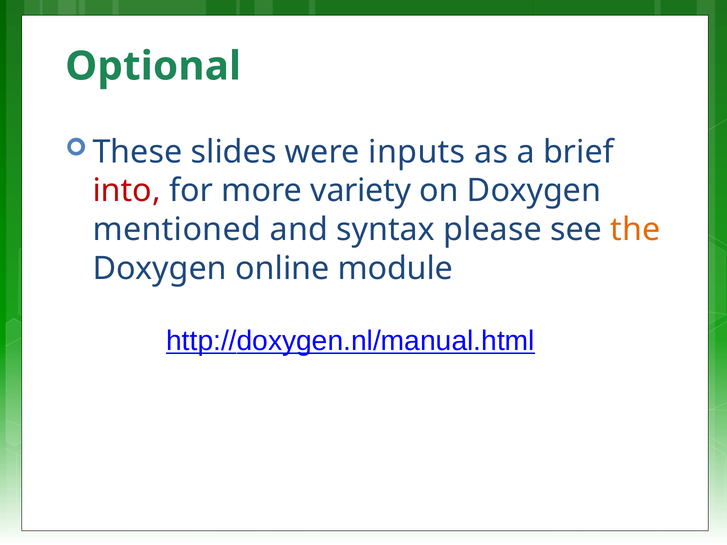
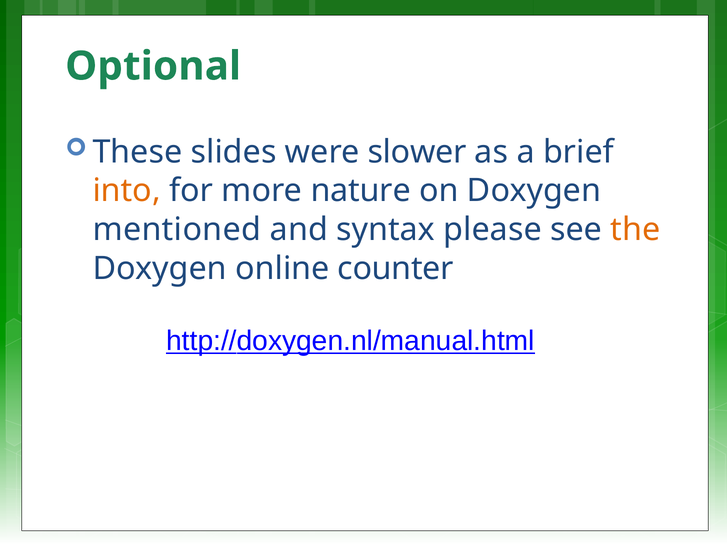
inputs: inputs -> slower
into colour: red -> orange
variety: variety -> nature
module: module -> counter
